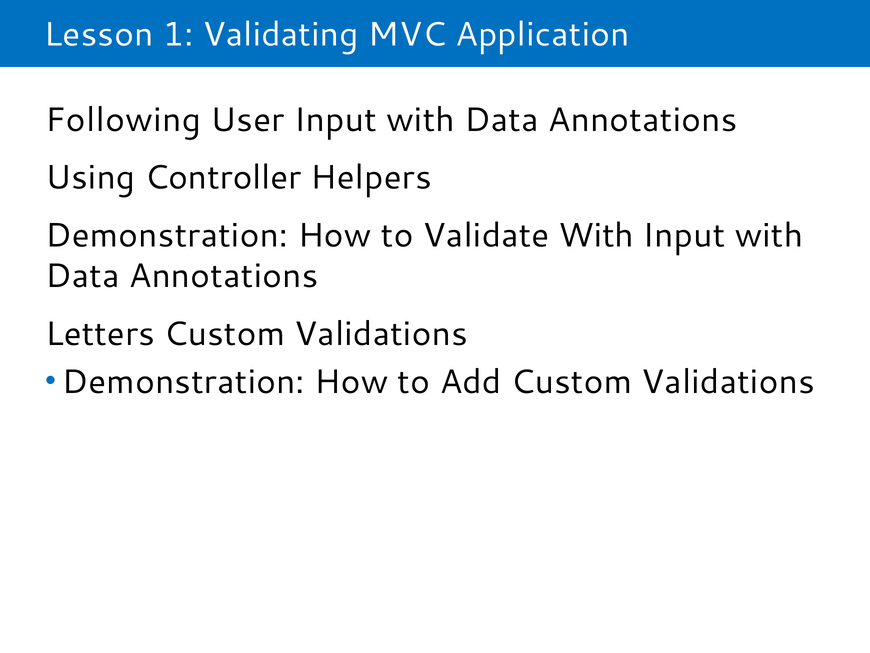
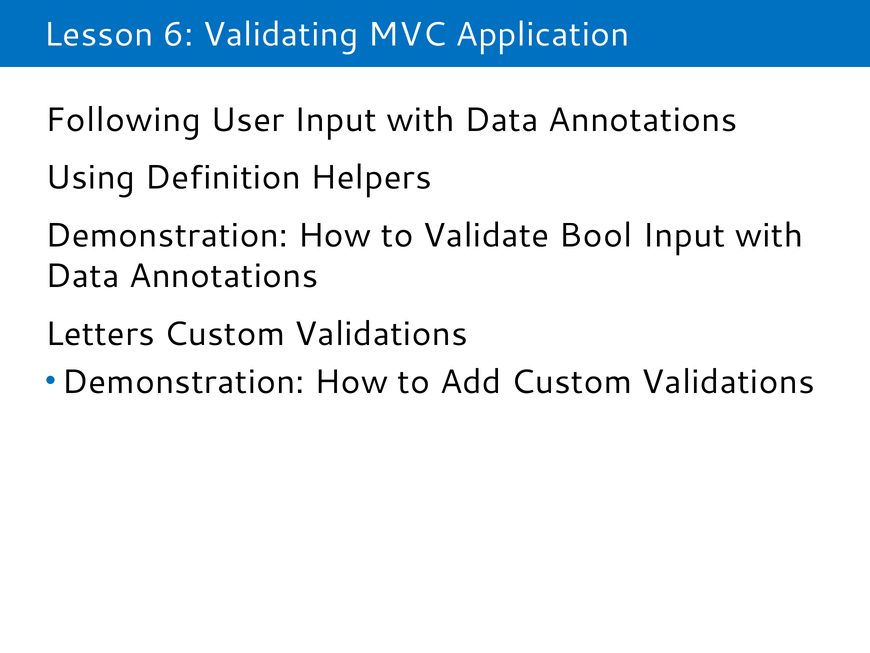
1: 1 -> 6
Controller: Controller -> Definition
Validate With: With -> Bool
